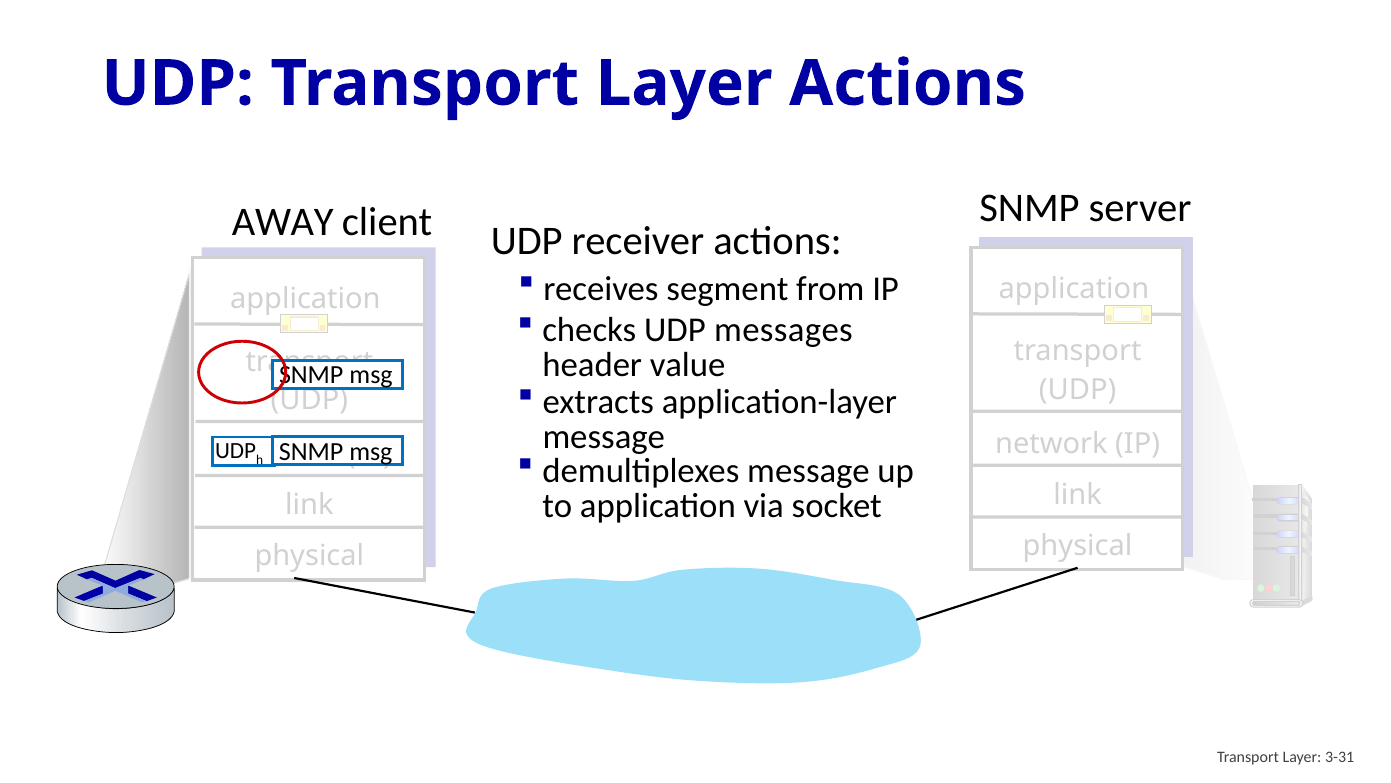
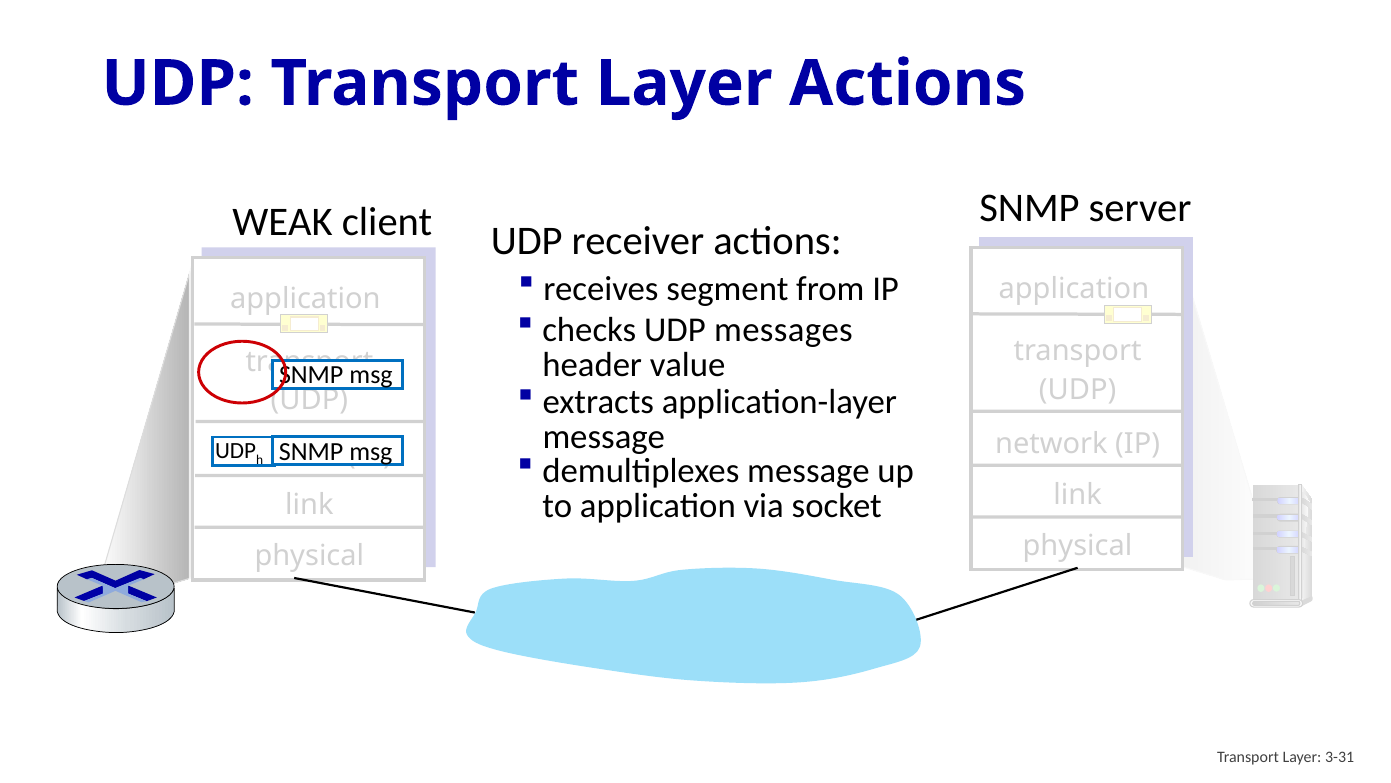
AWAY: AWAY -> WEAK
